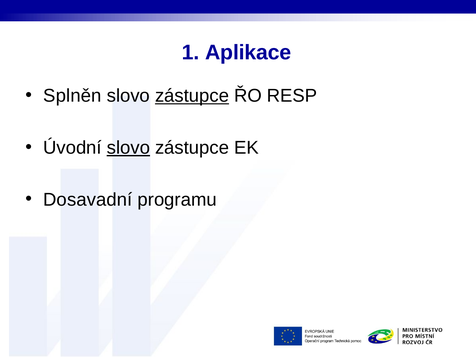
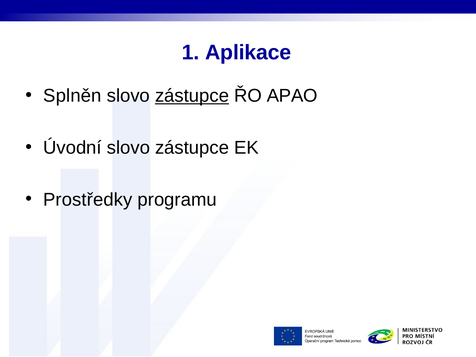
RESP: RESP -> APAO
slovo at (128, 148) underline: present -> none
Dosavadní: Dosavadní -> Prostředky
